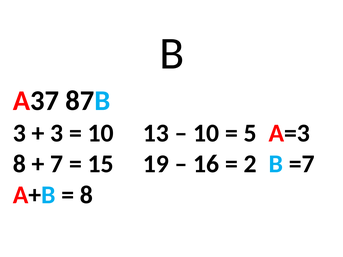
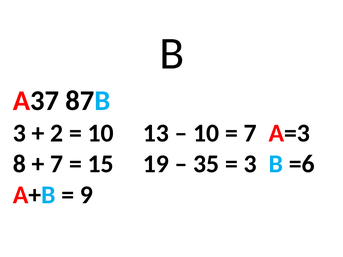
3 at (57, 133): 3 -> 2
5 at (250, 133): 5 -> 7
16: 16 -> 35
2 at (250, 164): 2 -> 3
=7: =7 -> =6
8 at (86, 195): 8 -> 9
